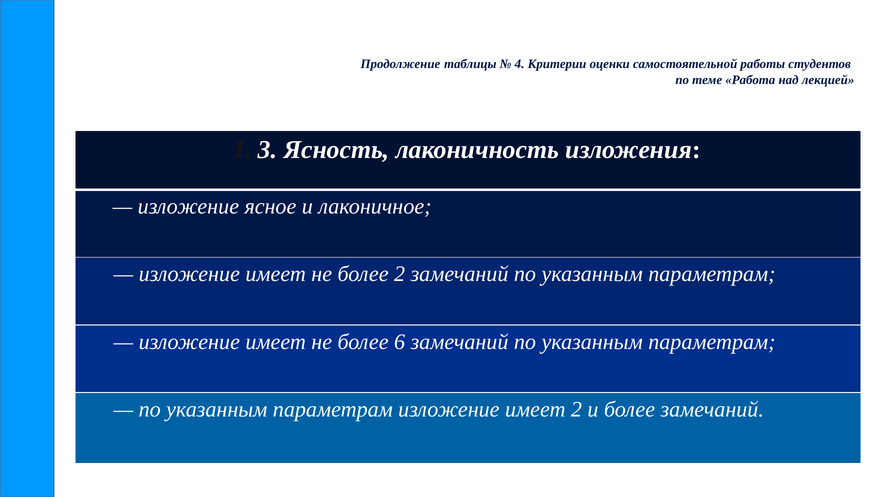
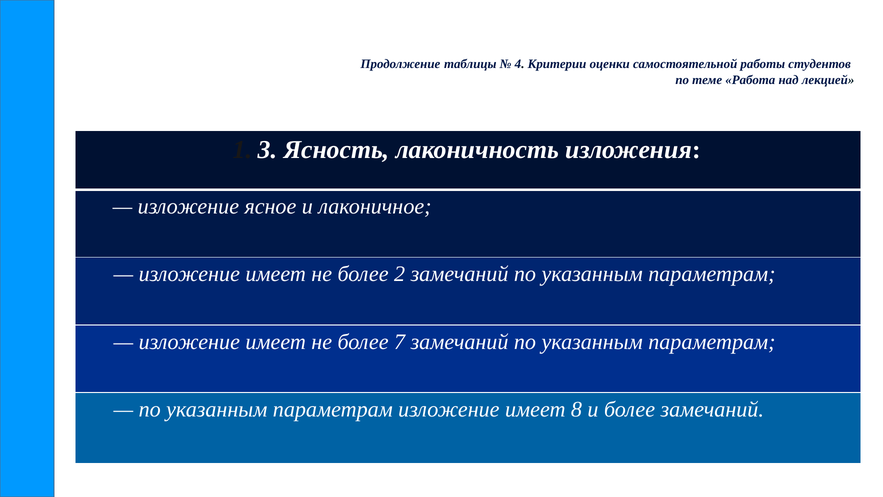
6: 6 -> 7
имеет 2: 2 -> 8
